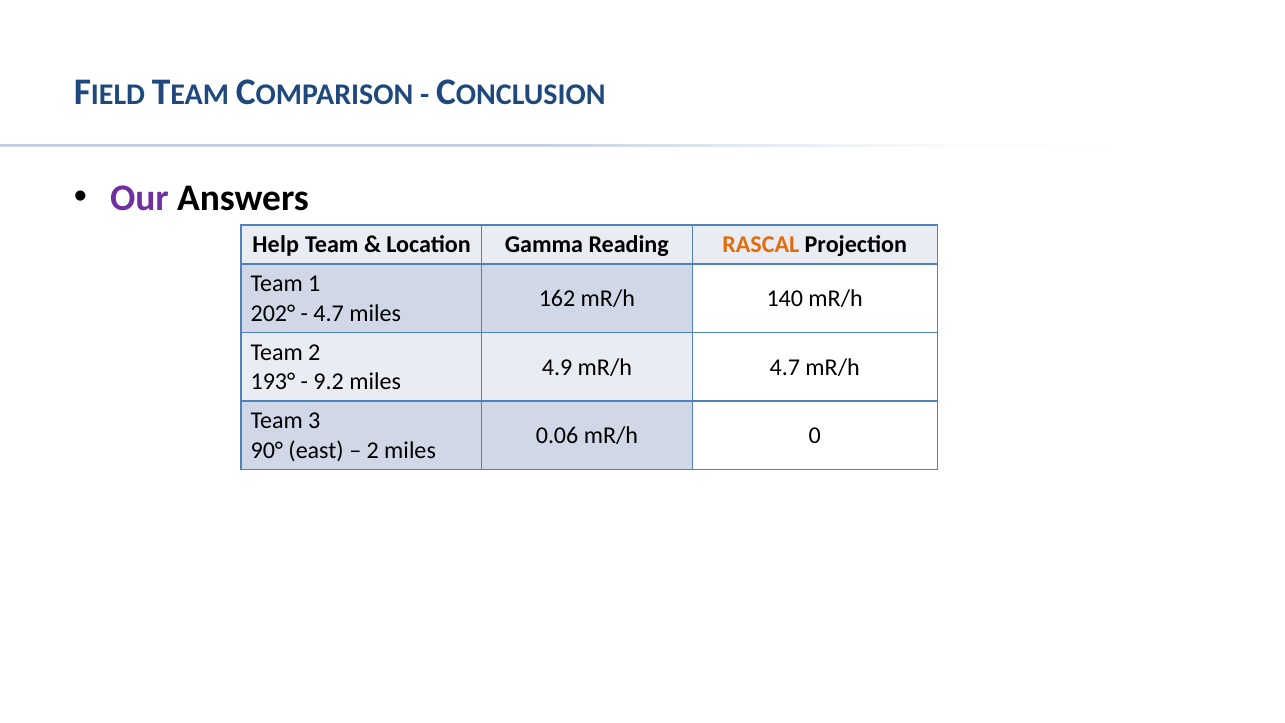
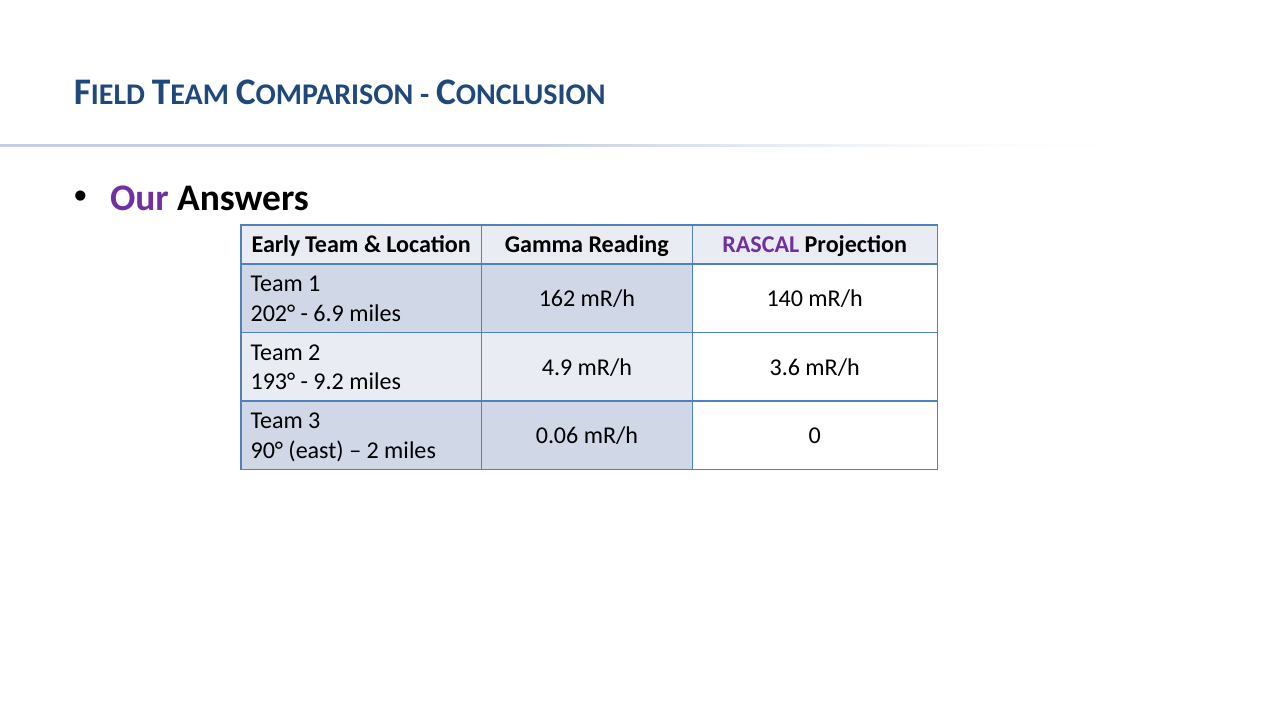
Help: Help -> Early
RASCAL colour: orange -> purple
4.7 at (329, 313): 4.7 -> 6.9
mR/h 4.7: 4.7 -> 3.6
